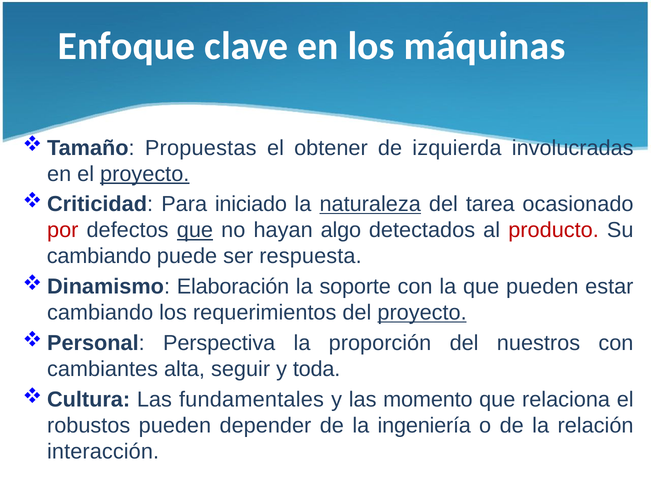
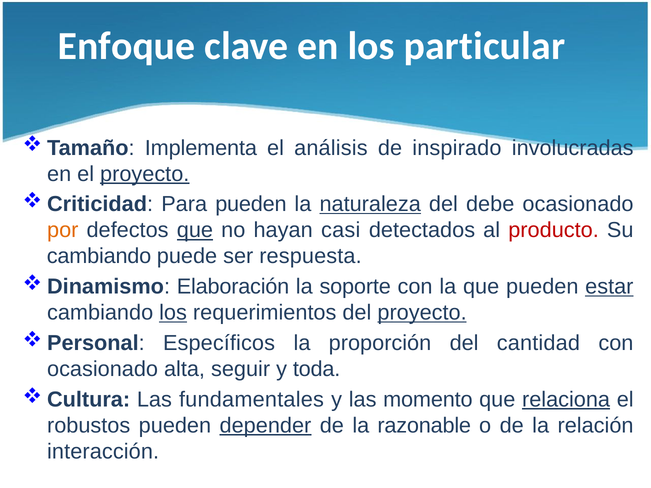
máquinas: máquinas -> particular
Propuestas: Propuestas -> Implementa
obtener: obtener -> análisis
izquierda: izquierda -> inspirado
Para iniciado: iniciado -> pueden
tarea: tarea -> debe
por colour: red -> orange
algo: algo -> casi
estar underline: none -> present
los at (173, 313) underline: none -> present
Perspectiva: Perspectiva -> Específicos
nuestros: nuestros -> cantidad
cambiantes at (103, 369): cambiantes -> ocasionado
relaciona underline: none -> present
depender underline: none -> present
ingeniería: ingeniería -> razonable
